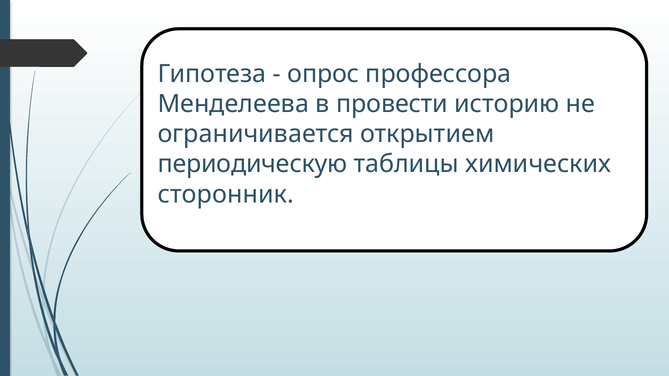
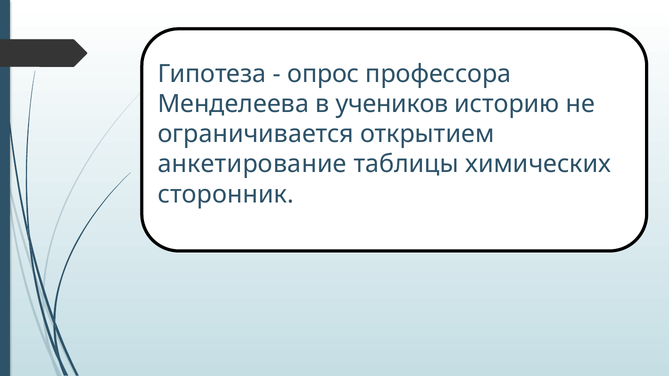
провести: провести -> учеников
периодическую: периодическую -> анкетирование
